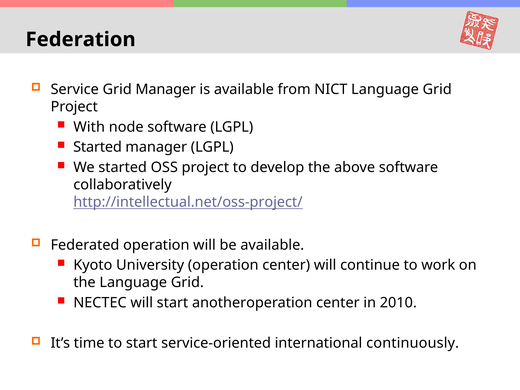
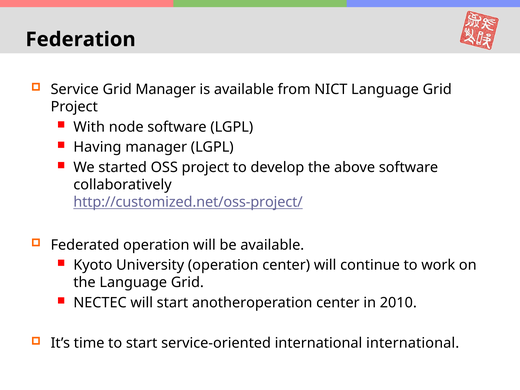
Started at (98, 147): Started -> Having
http://intellectual.net/oss-project/: http://intellectual.net/oss-project/ -> http://customized.net/oss-project/
international continuously: continuously -> international
